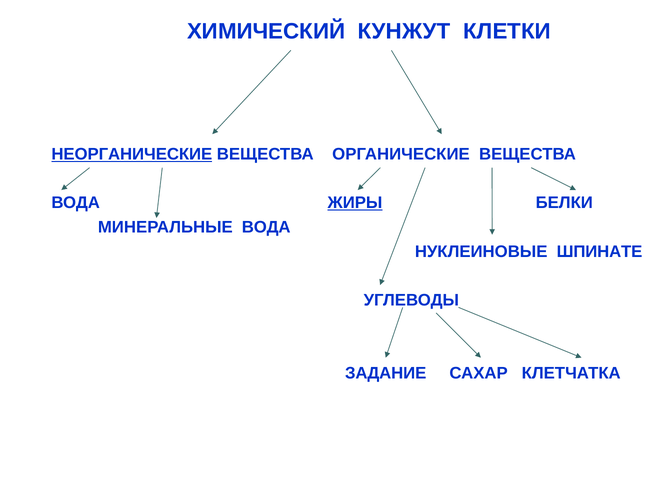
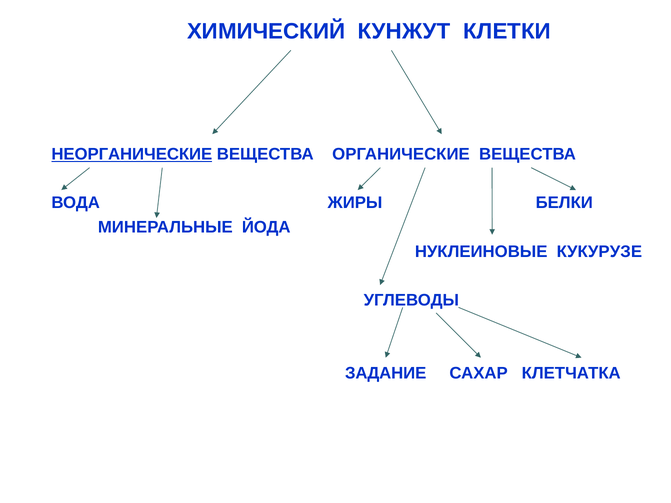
ЖИРЫ underline: present -> none
МИНЕРАЛЬНЫЕ ВОДА: ВОДА -> ЙОДА
ШПИНАТЕ: ШПИНАТЕ -> КУКУРУЗЕ
